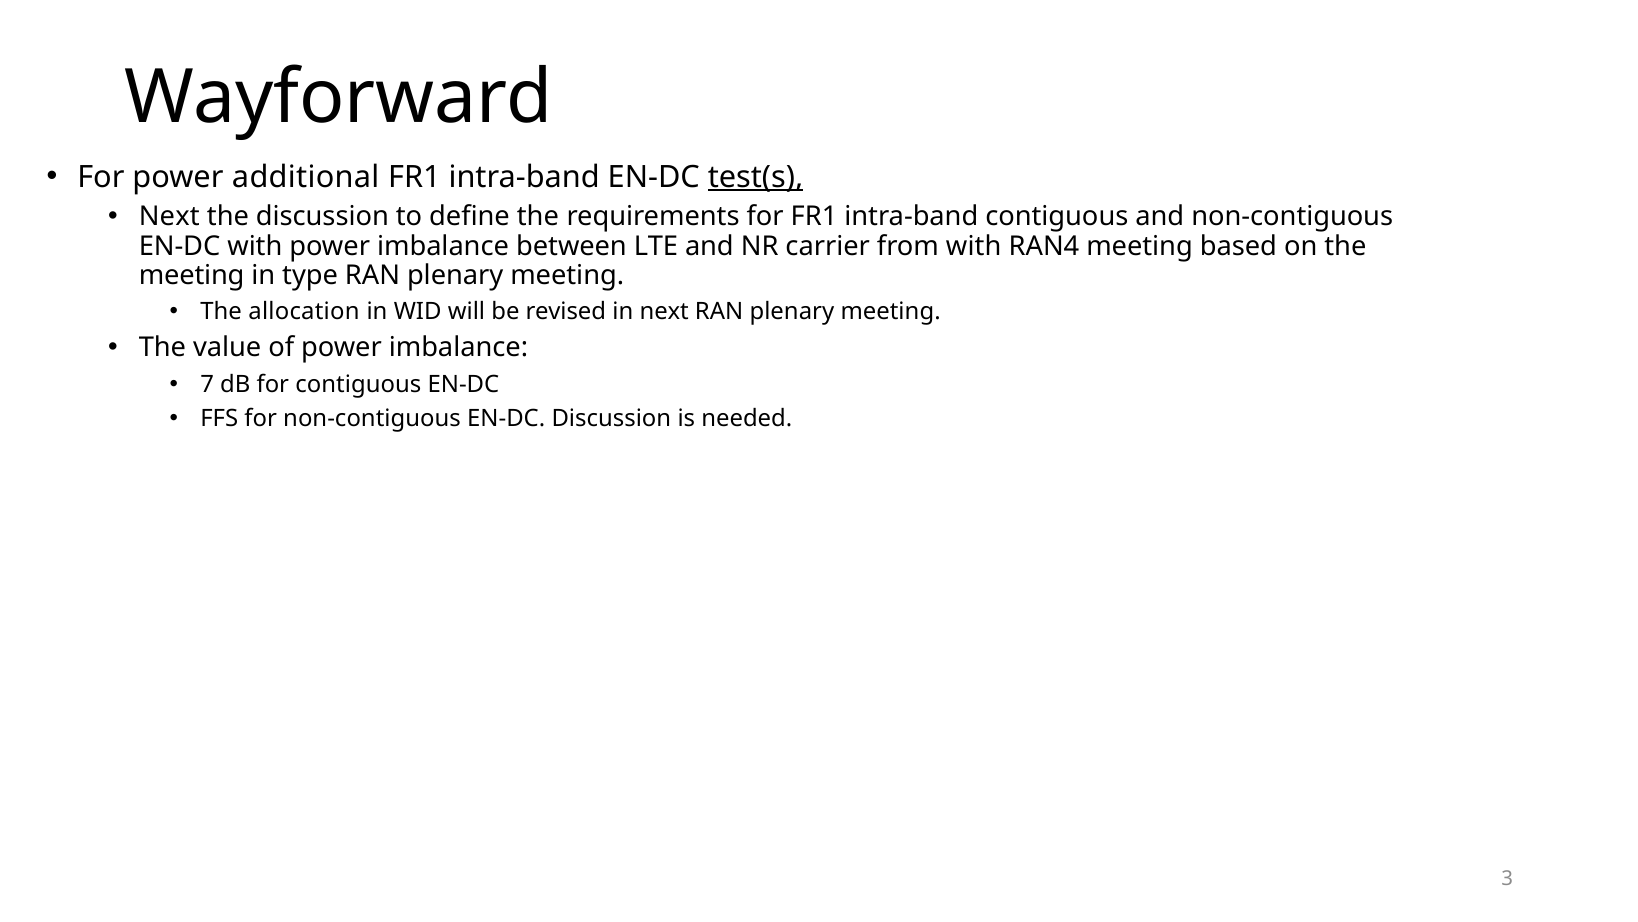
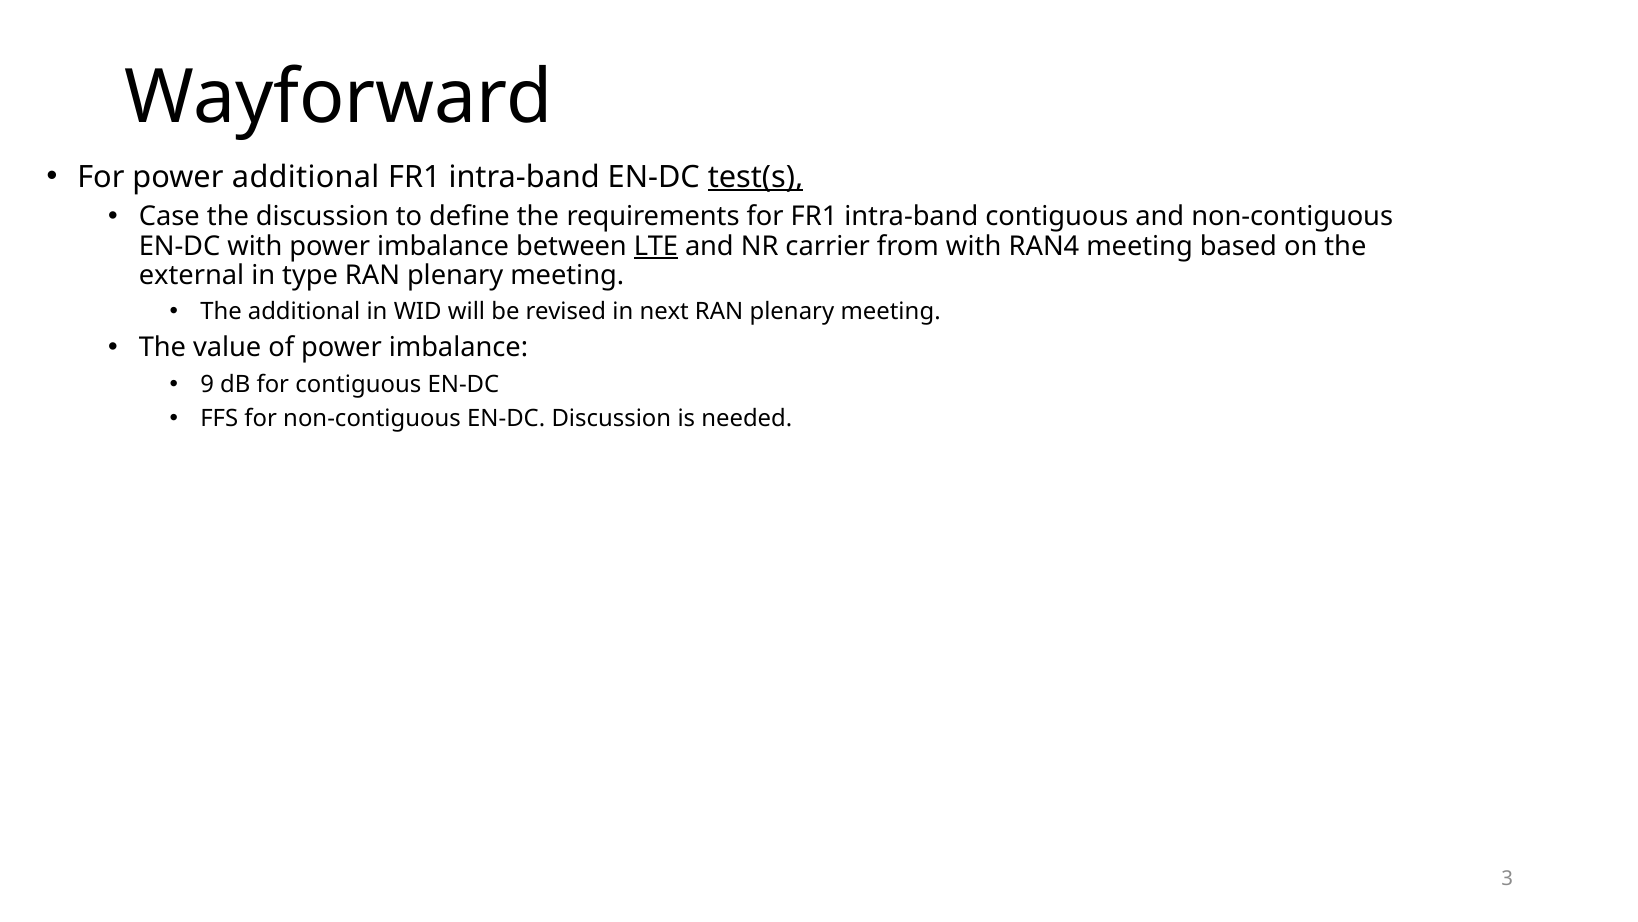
Next at (169, 217): Next -> Case
LTE underline: none -> present
meeting at (192, 275): meeting -> external
The allocation: allocation -> additional
7: 7 -> 9
